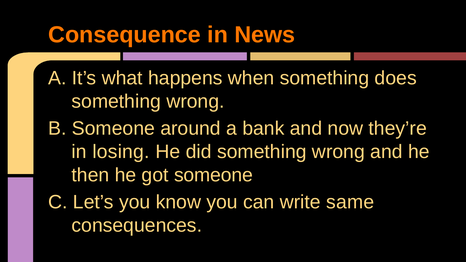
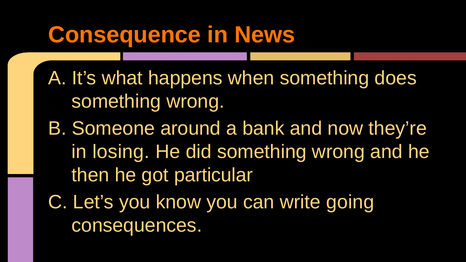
got someone: someone -> particular
same: same -> going
